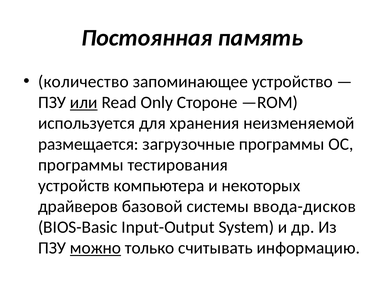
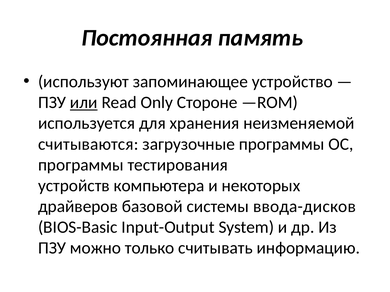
количество: количество -> используют
размещается: размещается -> считываются
можно underline: present -> none
